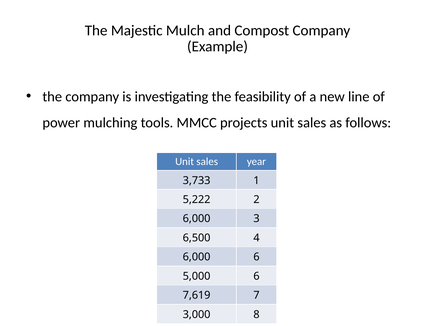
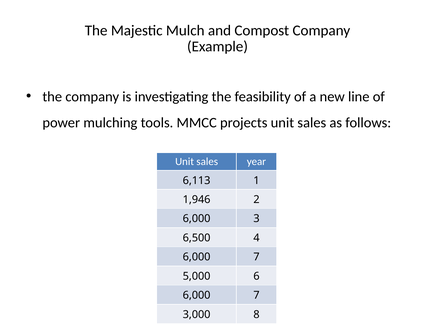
3,733: 3,733 -> 6,113
5,222: 5,222 -> 1,946
6 at (256, 257): 6 -> 7
7,619 at (197, 296): 7,619 -> 6,000
